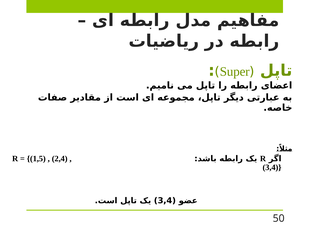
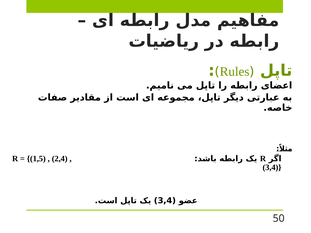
Super: Super -> Rules
